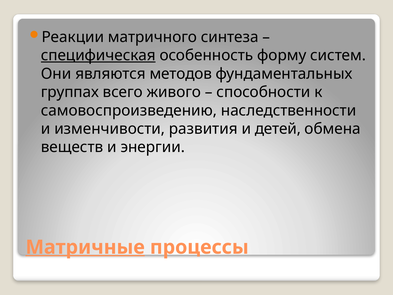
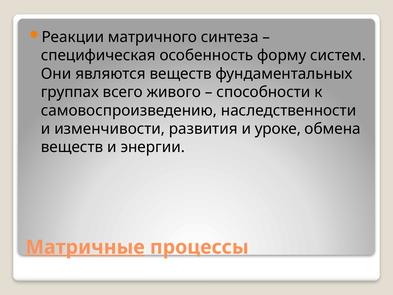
специфическая underline: present -> none
являются методов: методов -> веществ
детей: детей -> уроке
